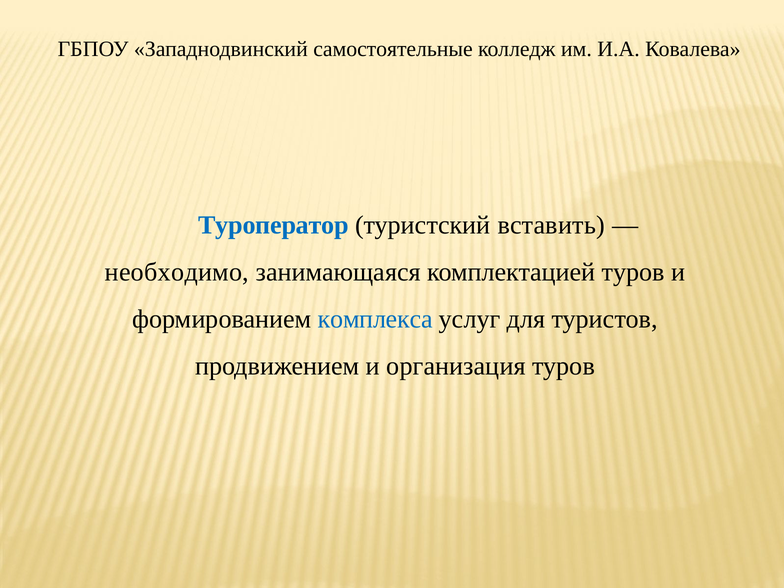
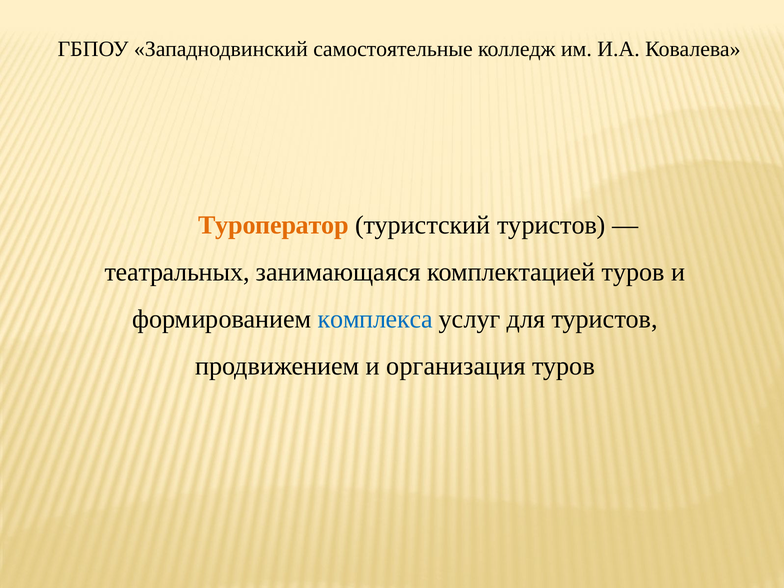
Туроператор colour: blue -> orange
туристский вставить: вставить -> туристов
необходимо: необходимо -> театральных
